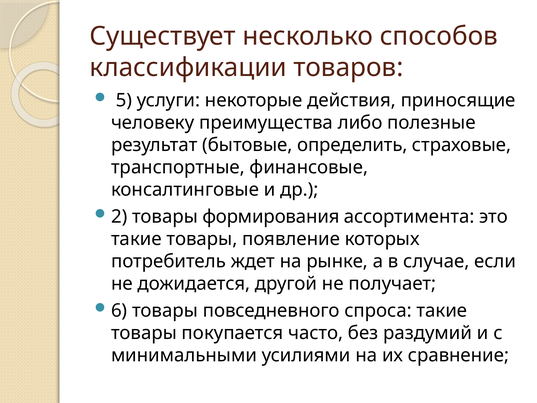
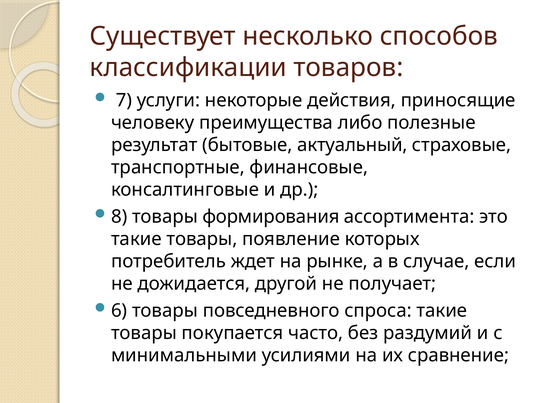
5: 5 -> 7
определить: определить -> актуальный
2: 2 -> 8
